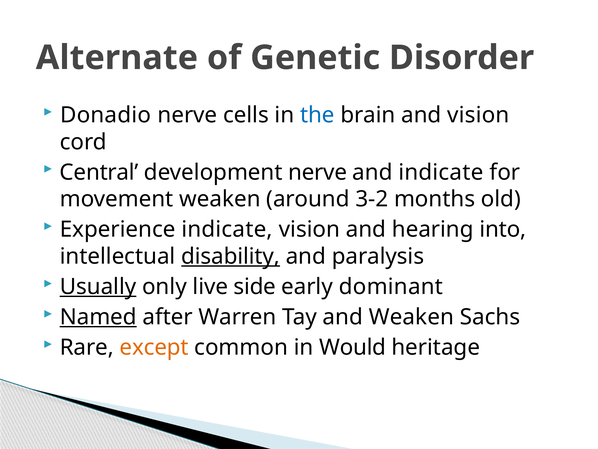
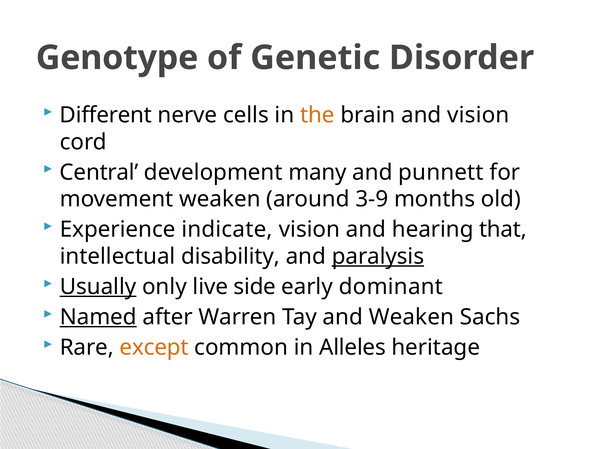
Alternate: Alternate -> Genotype
Donadio: Donadio -> Different
the colour: blue -> orange
development nerve: nerve -> many
and indicate: indicate -> punnett
3-2: 3-2 -> 3-9
into: into -> that
disability underline: present -> none
paralysis underline: none -> present
Would: Would -> Alleles
